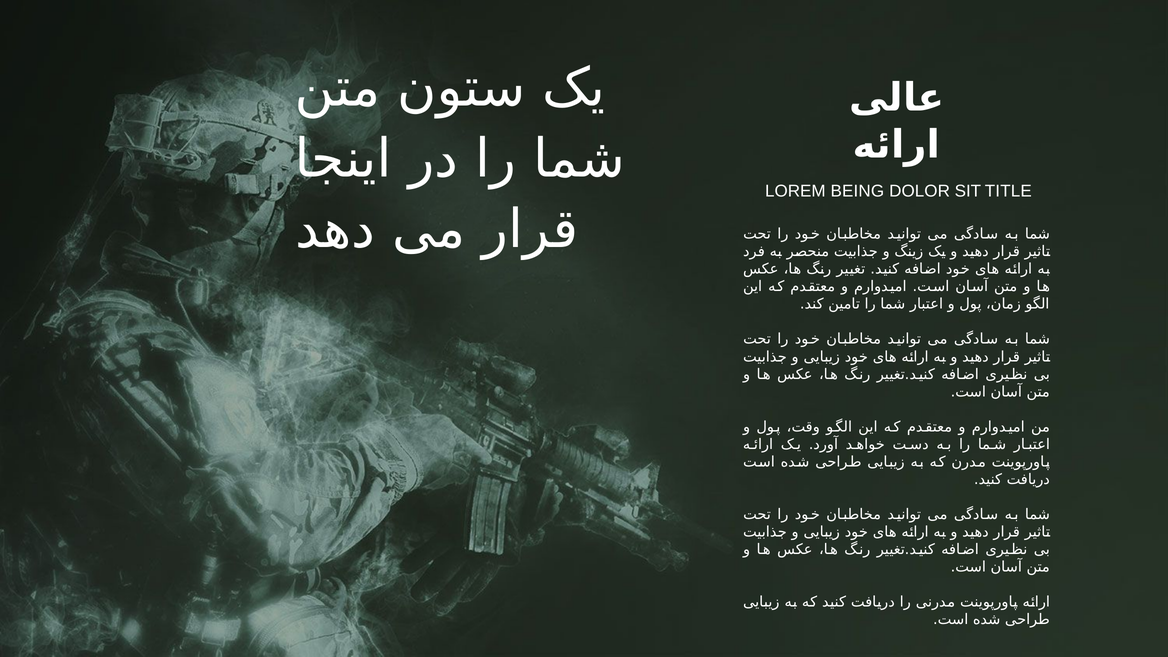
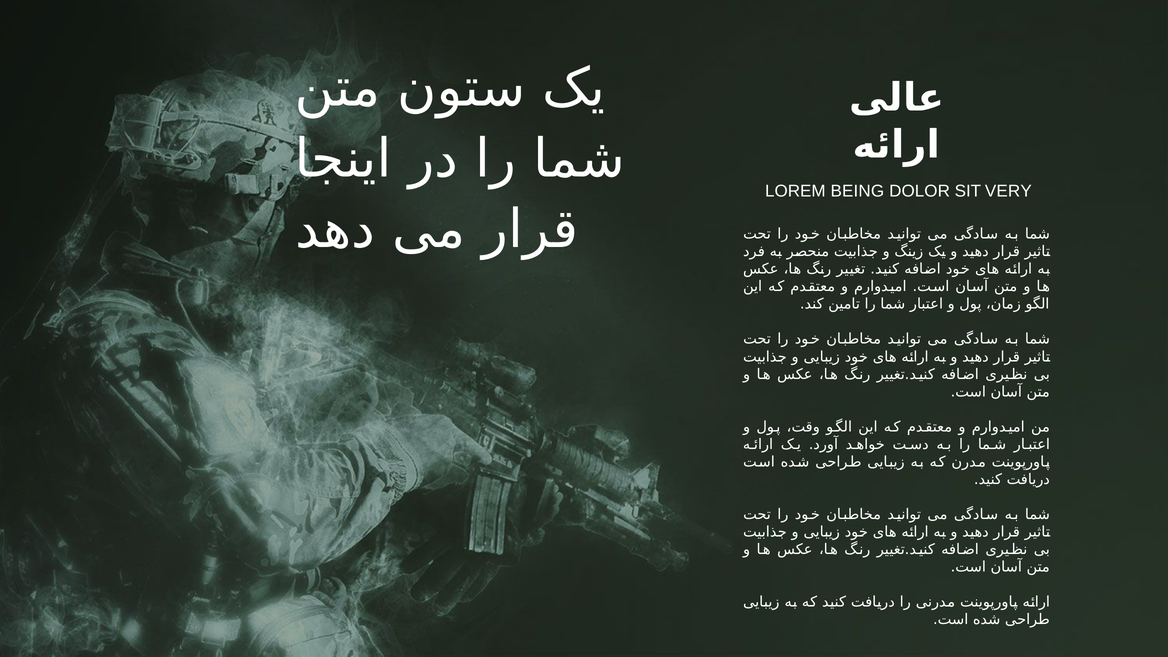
TITLE: TITLE -> VERY
